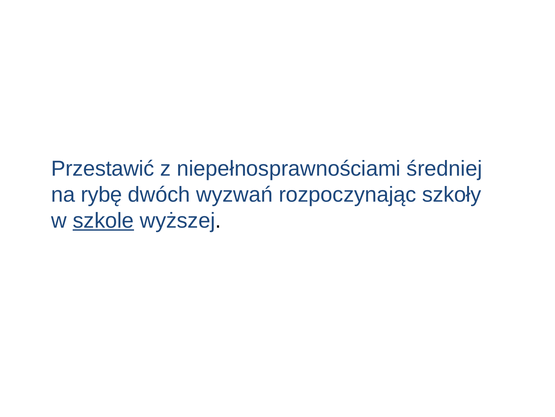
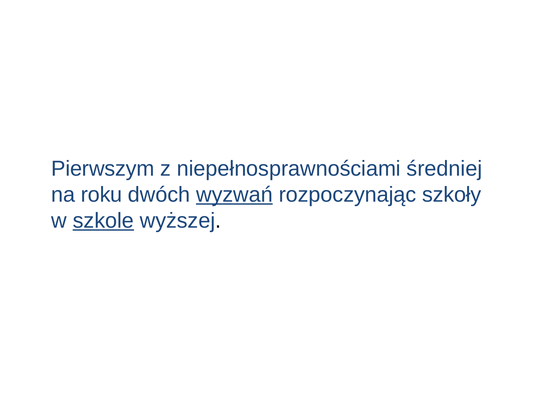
Przestawić: Przestawić -> Pierwszym
rybę: rybę -> roku
wyzwań underline: none -> present
